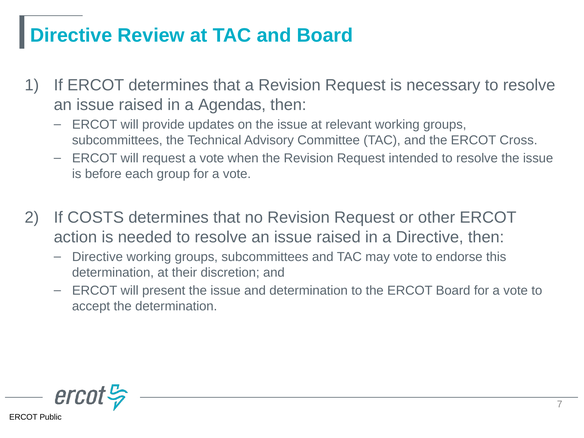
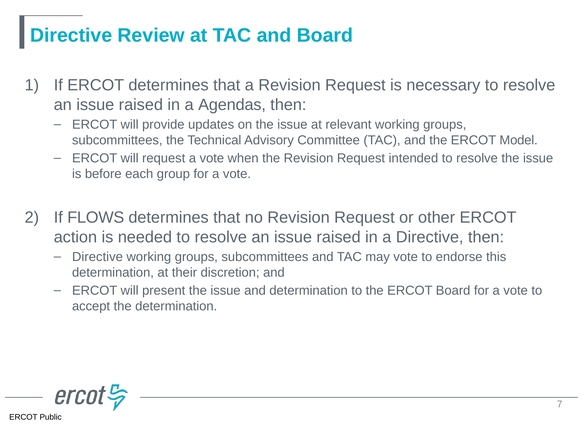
Cross: Cross -> Model
COSTS: COSTS -> FLOWS
